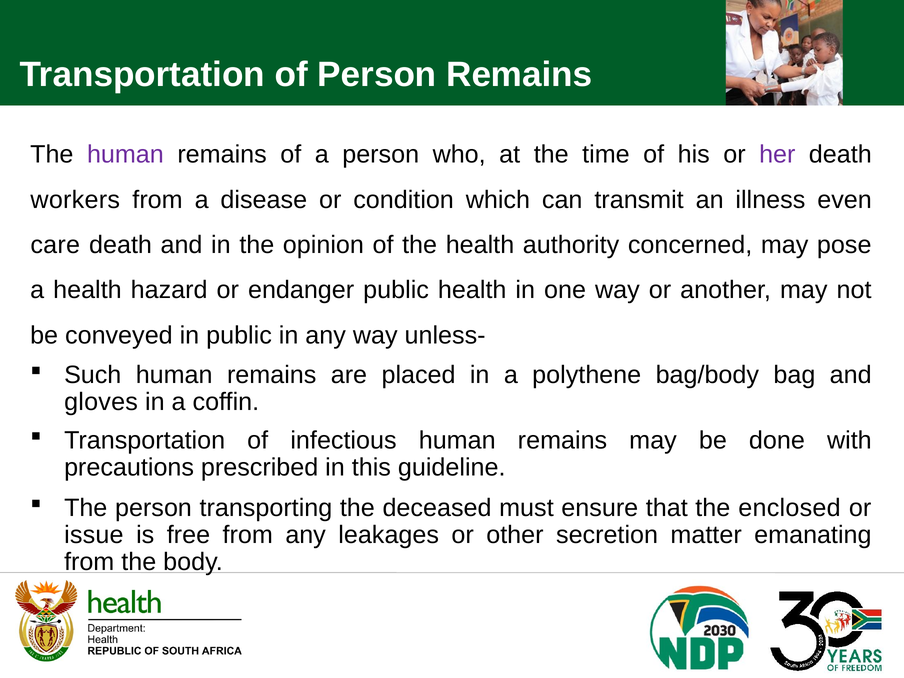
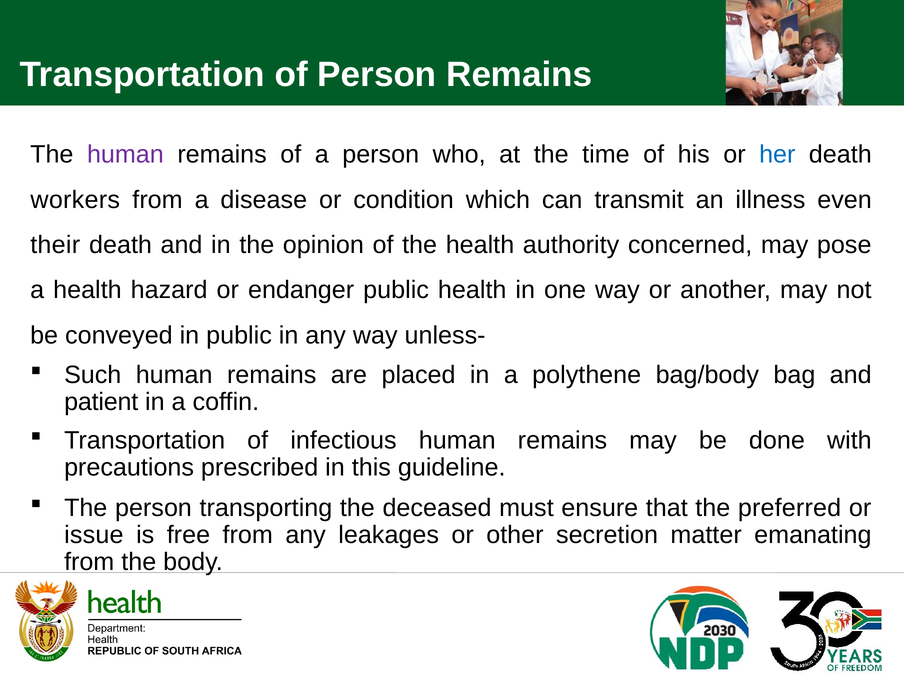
her colour: purple -> blue
care: care -> their
gloves: gloves -> patient
enclosed: enclosed -> preferred
